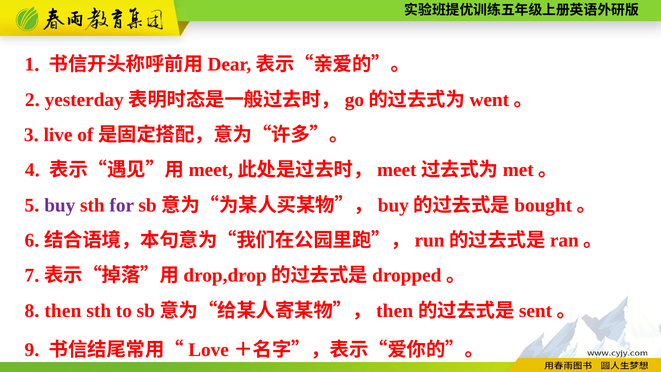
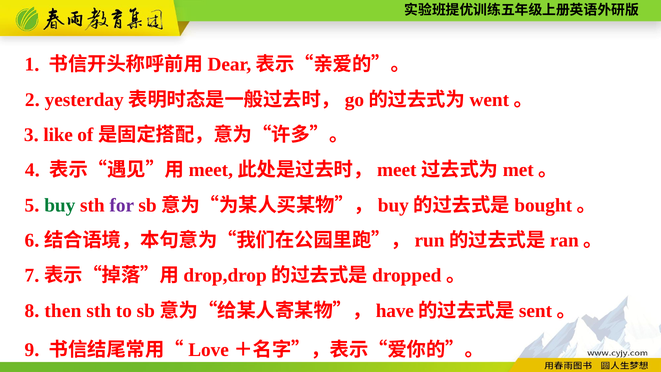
live: live -> like
buy at (60, 205) colour: purple -> green
then at (395, 311): then -> have
